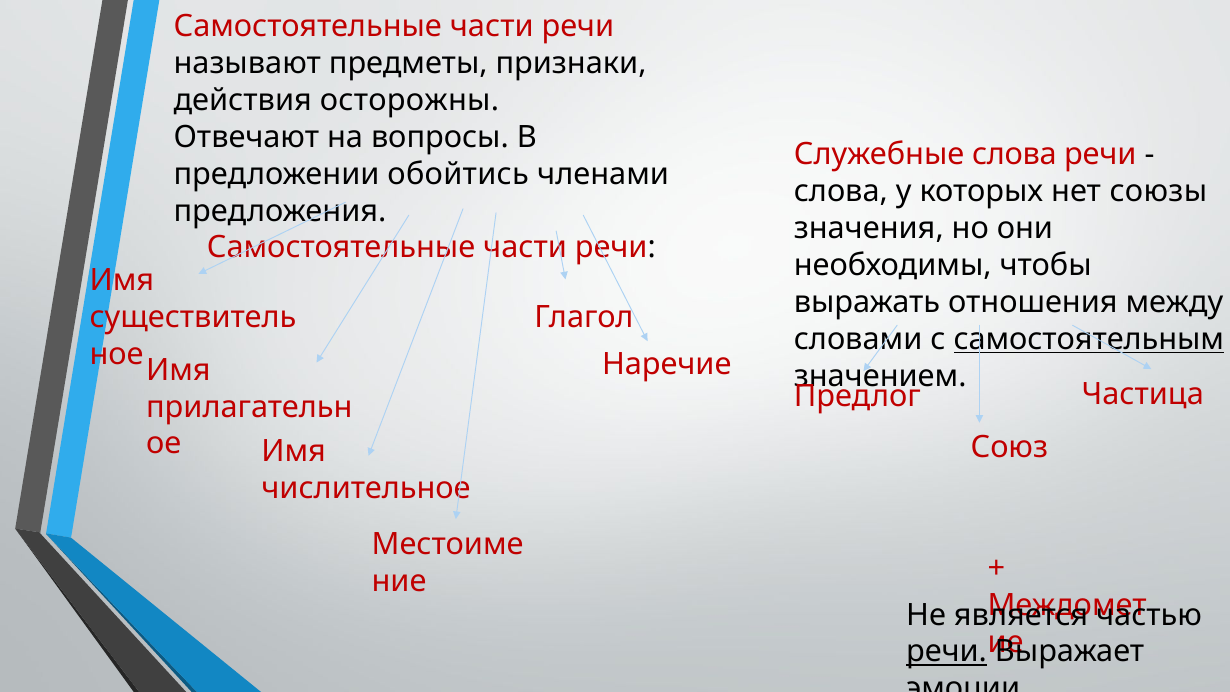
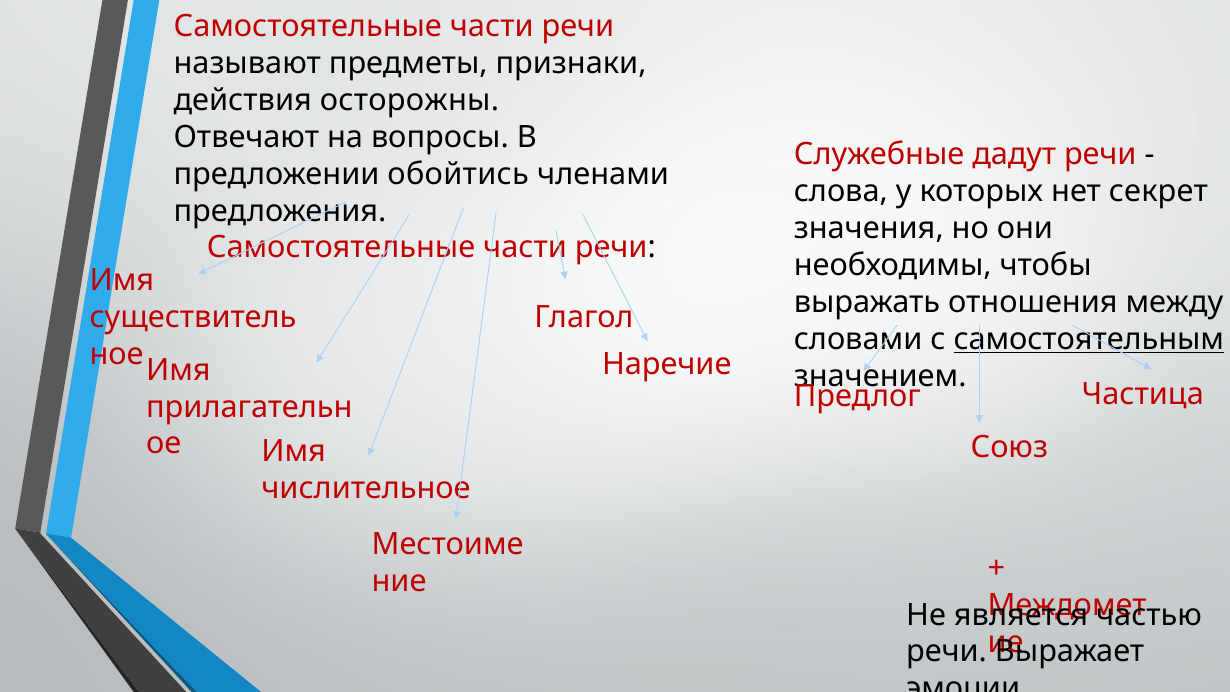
Служебные слова: слова -> дадут
союзы: союзы -> секрет
речи at (947, 652) underline: present -> none
